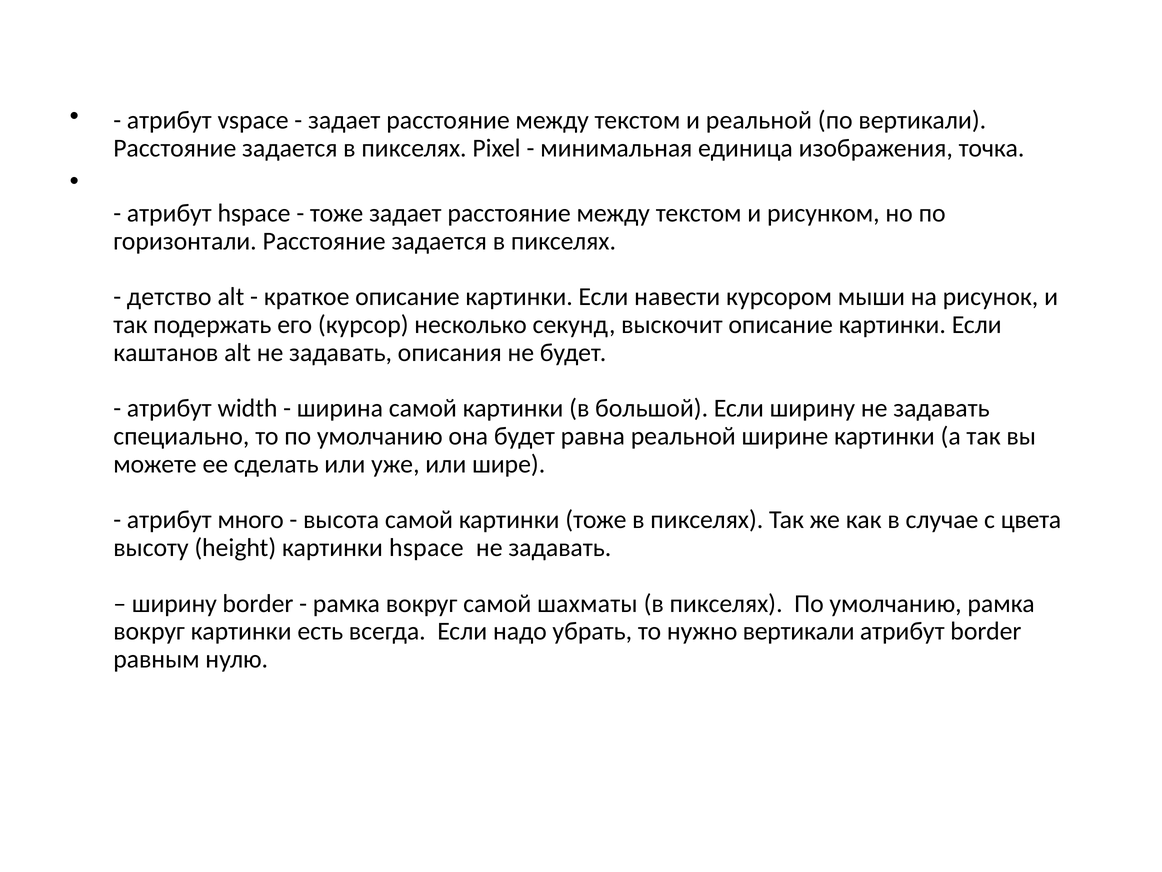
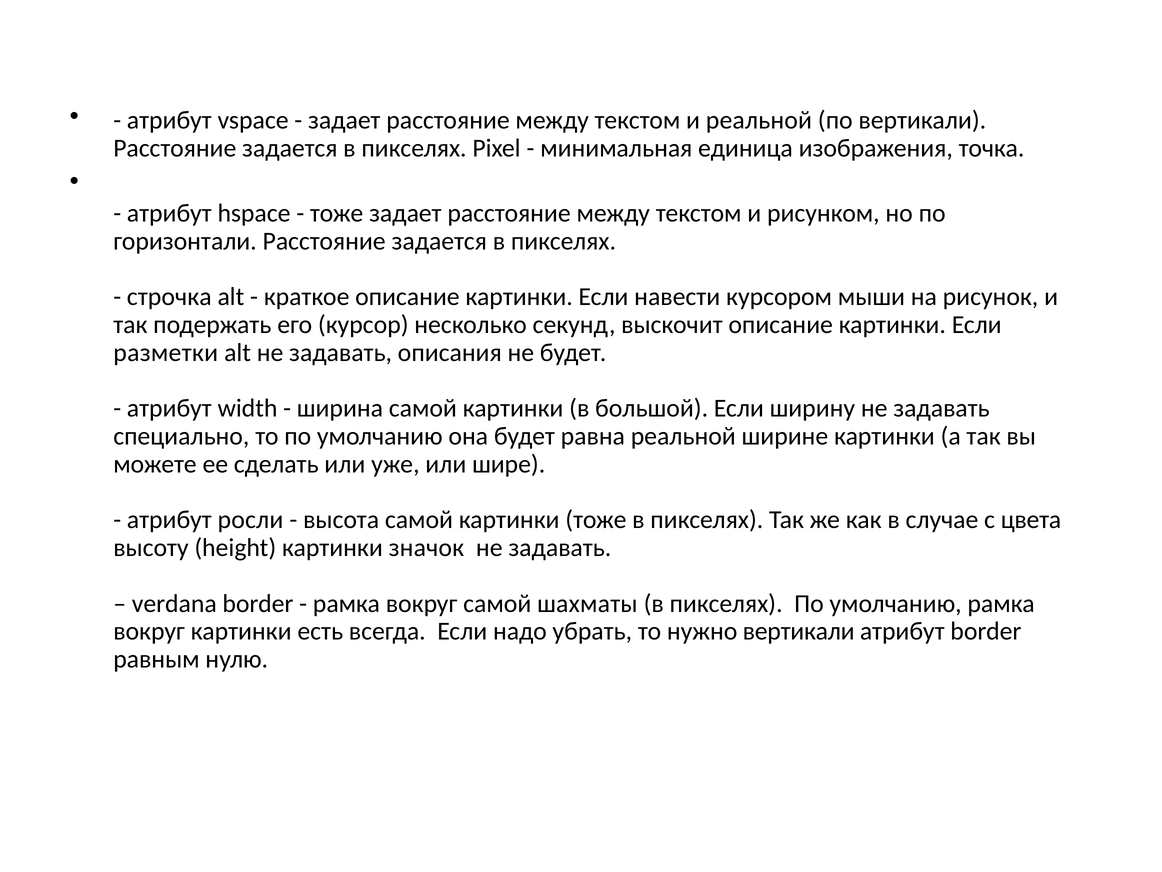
детство: детство -> строчка
каштанов: каштанов -> разметки
много: много -> росли
картинки hspace: hspace -> значок
ширину at (174, 603): ширину -> verdana
